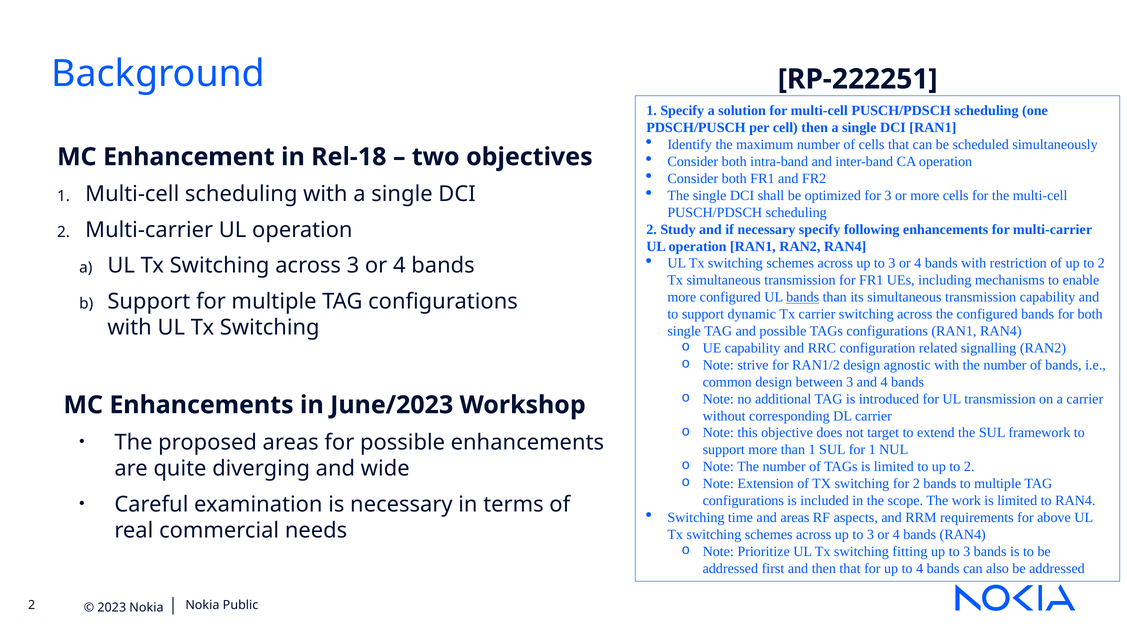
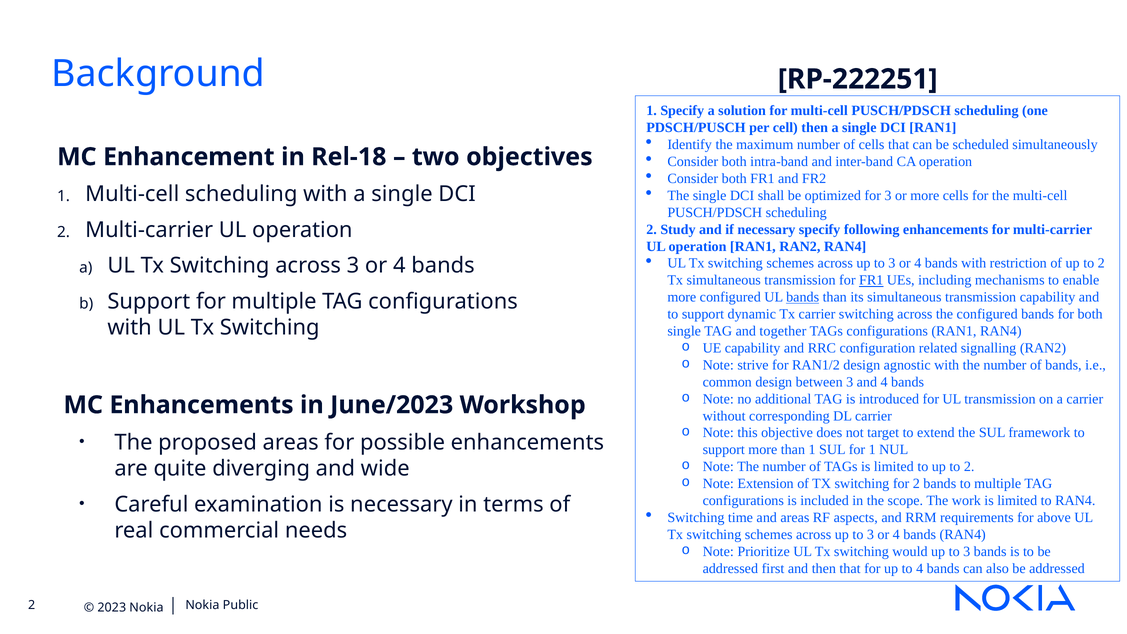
FR1 at (871, 280) underline: none -> present
and possible: possible -> together
fitting: fitting -> would
